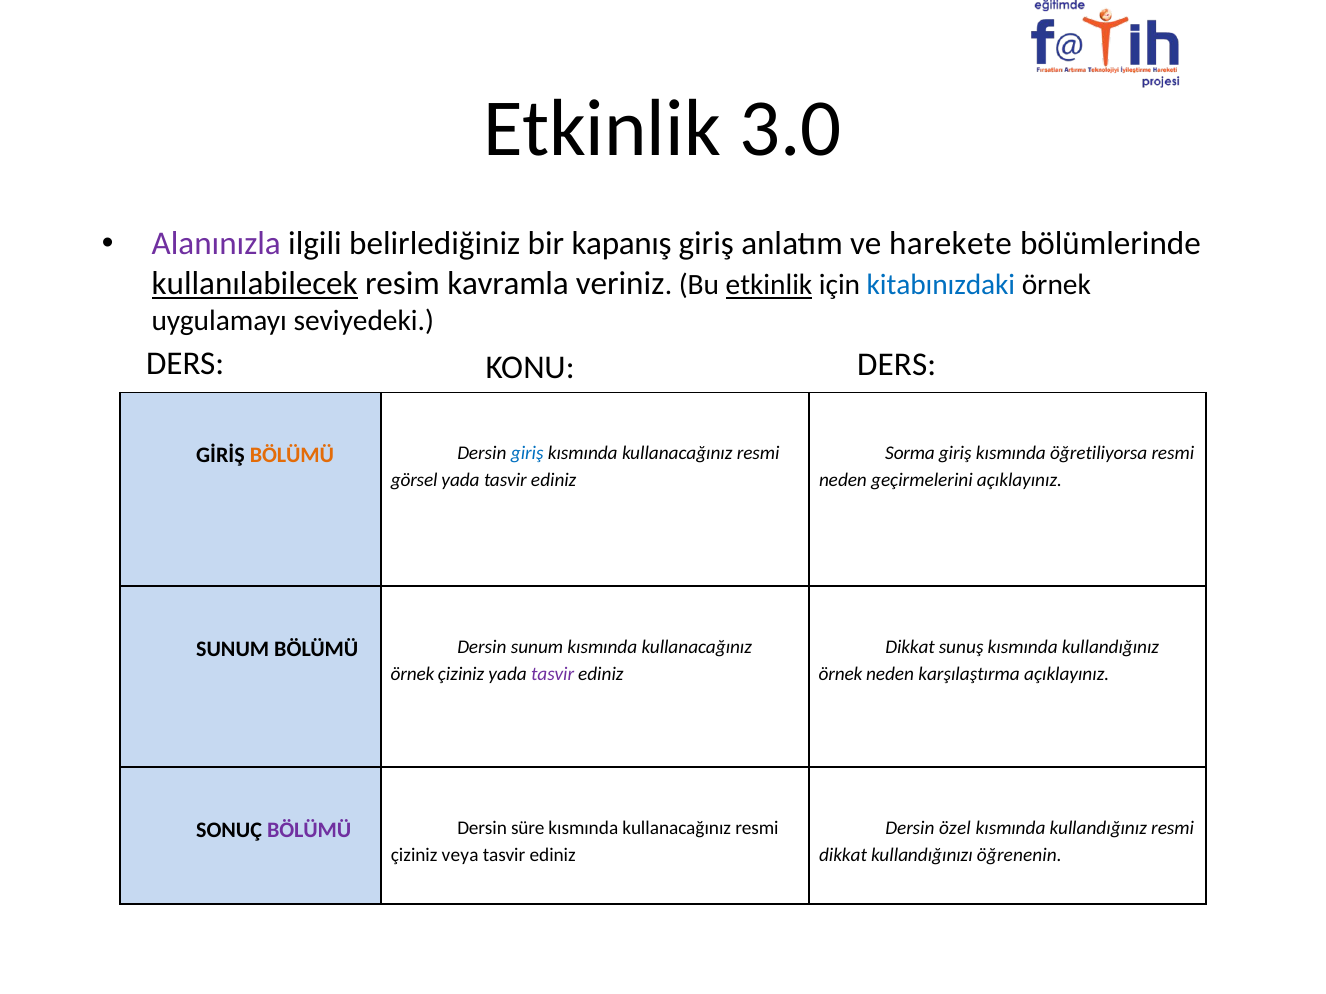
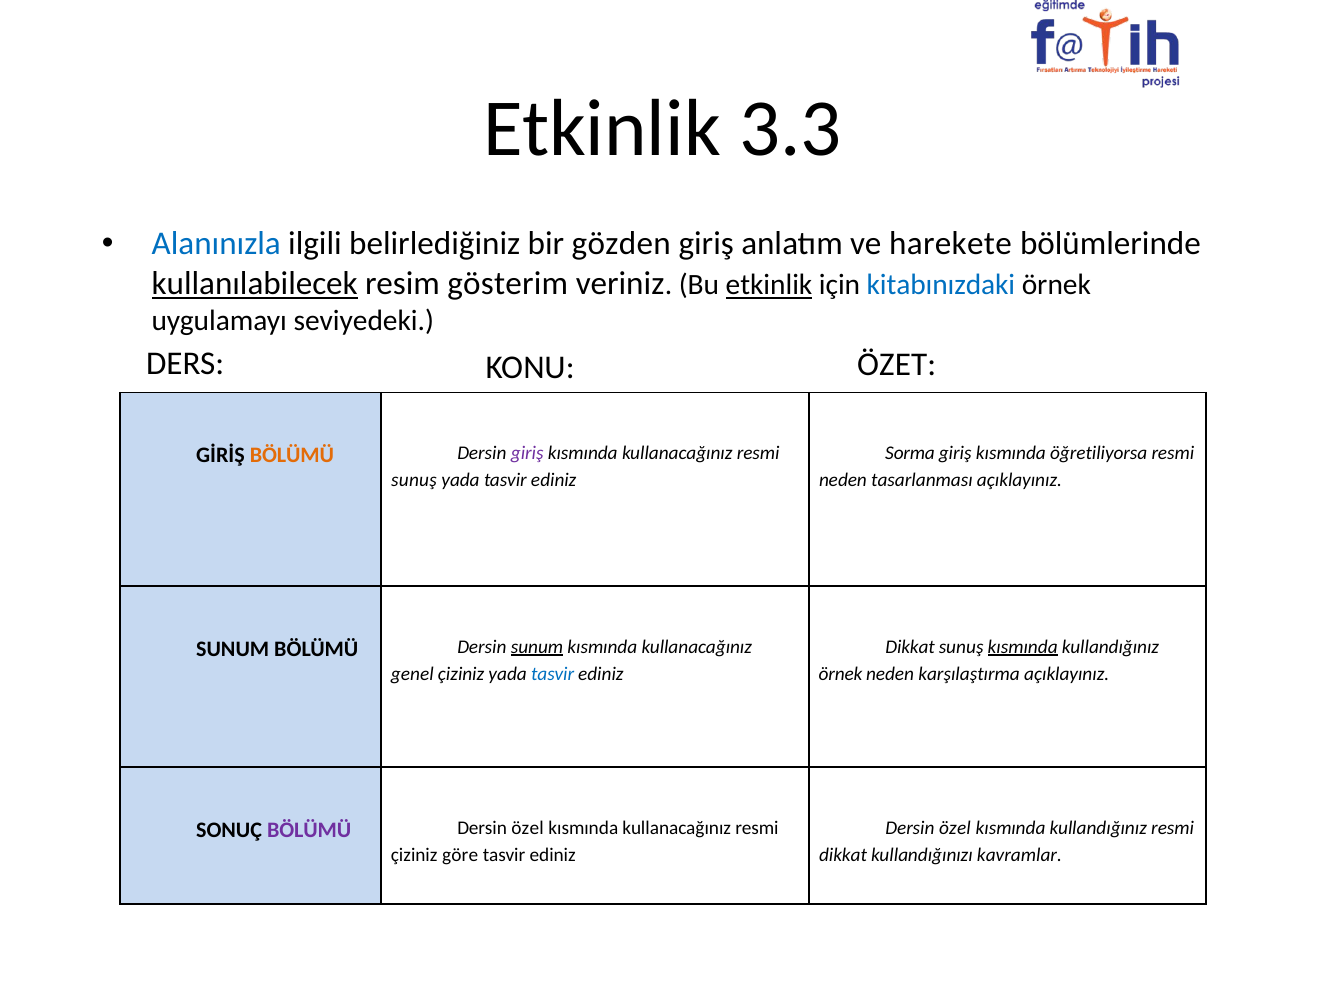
3.0: 3.0 -> 3.3
Alanınızla colour: purple -> blue
kapanış: kapanış -> gözden
kavramla: kavramla -> gösterim
KONU DERS: DERS -> ÖZET
giriş at (527, 454) colour: blue -> purple
görsel at (414, 481): görsel -> sunuş
geçirmelerini: geçirmelerini -> tasarlanması
kısmında at (1023, 647) underline: none -> present
sunum at (537, 647) underline: none -> present
örnek at (412, 674): örnek -> genel
tasvir at (553, 674) colour: purple -> blue
süre at (528, 828): süre -> özel
veya: veya -> göre
öğrenenin: öğrenenin -> kavramlar
